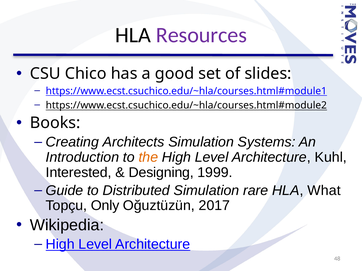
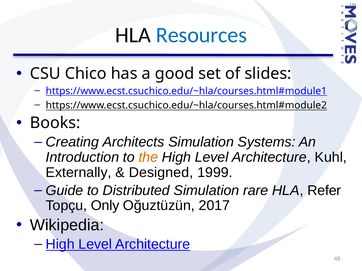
Resources colour: purple -> blue
Interested: Interested -> Externally
Designing: Designing -> Designed
What: What -> Refer
